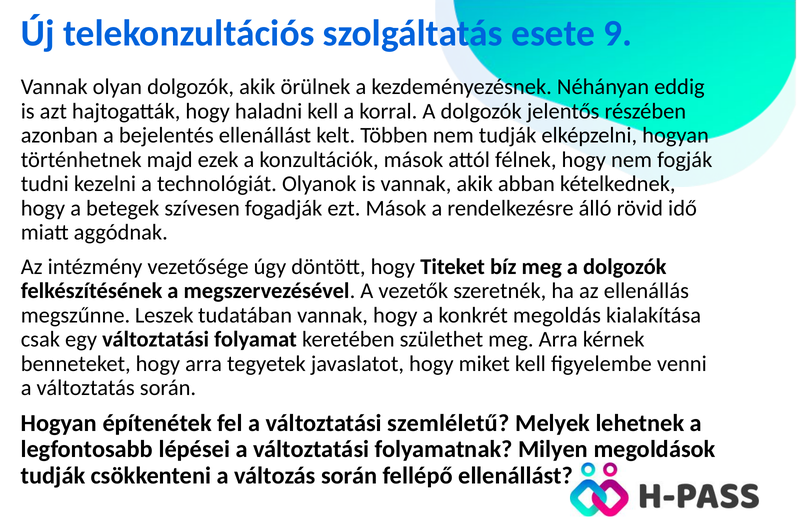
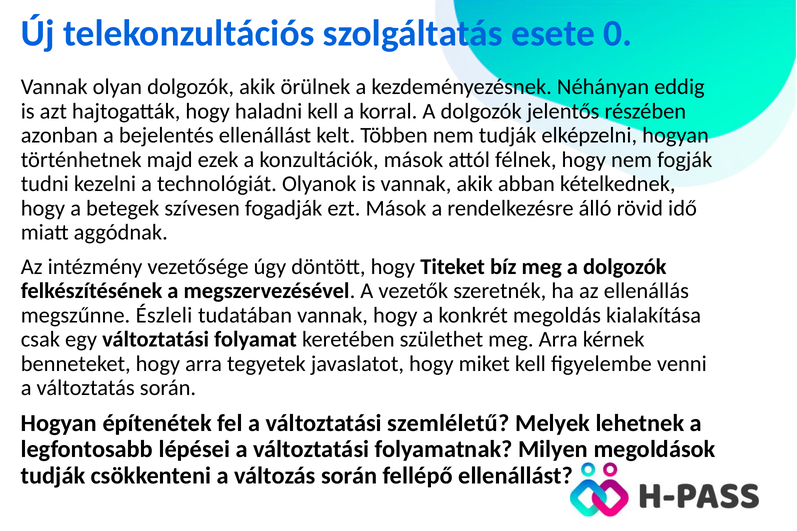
9: 9 -> 0
Leszek: Leszek -> Észleli
